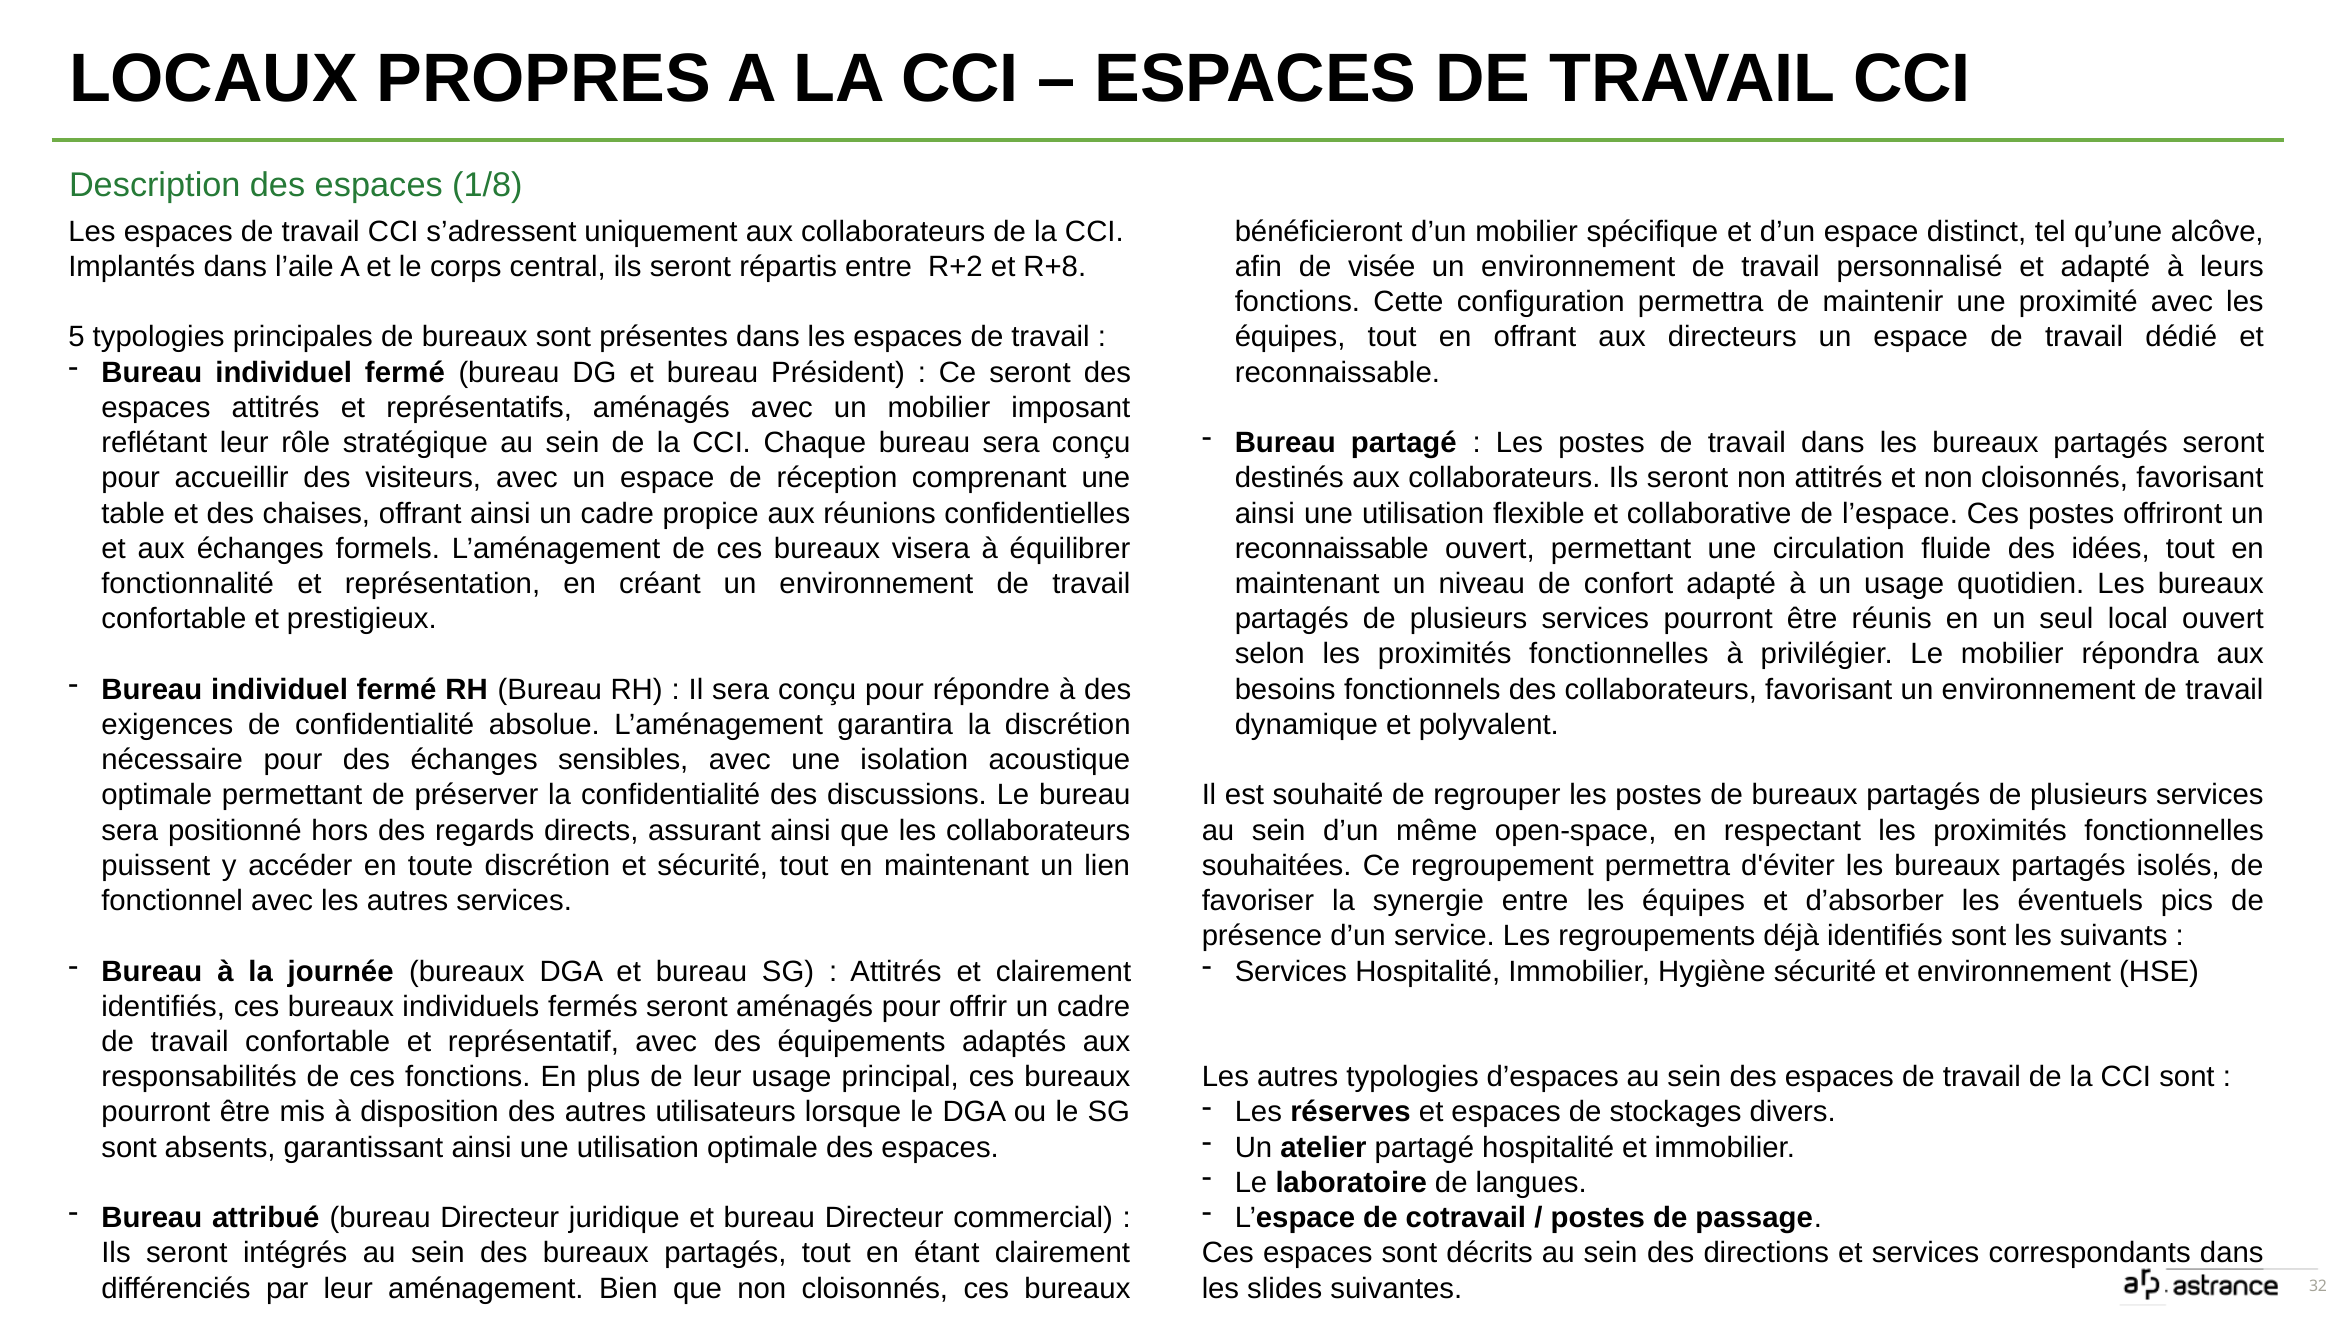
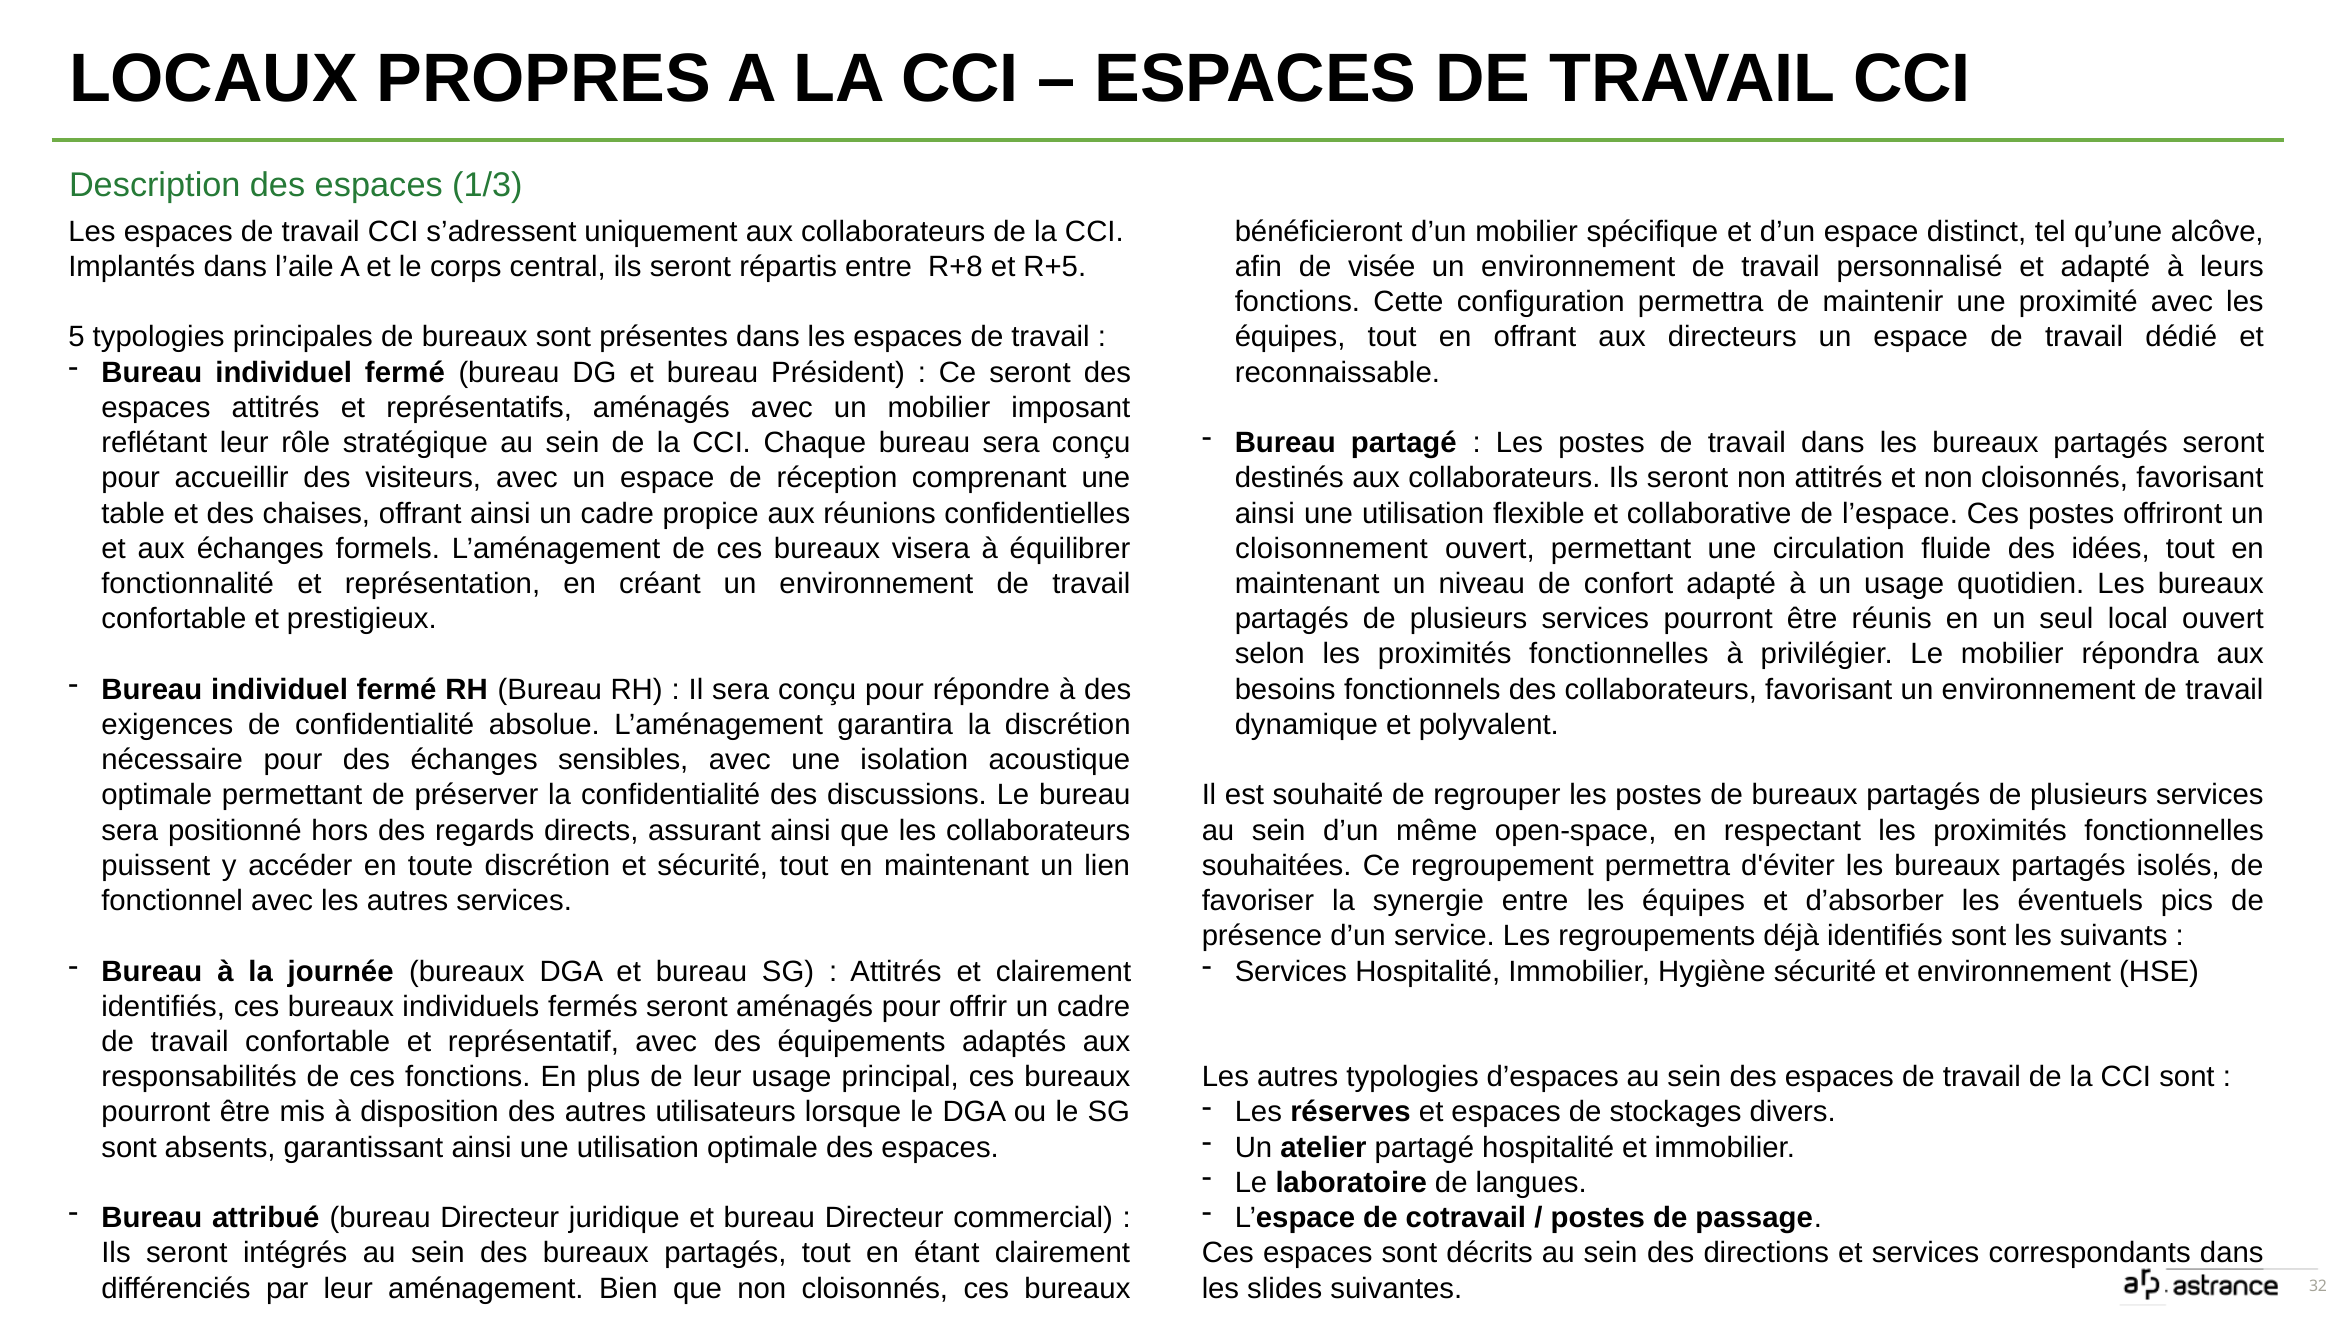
1/8: 1/8 -> 1/3
R+2: R+2 -> R+8
R+8: R+8 -> R+5
reconnaissable at (1332, 549): reconnaissable -> cloisonnement
